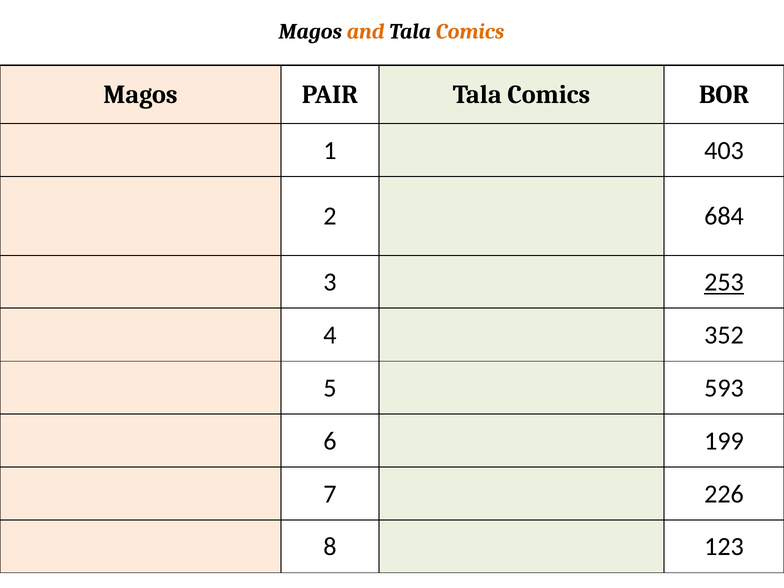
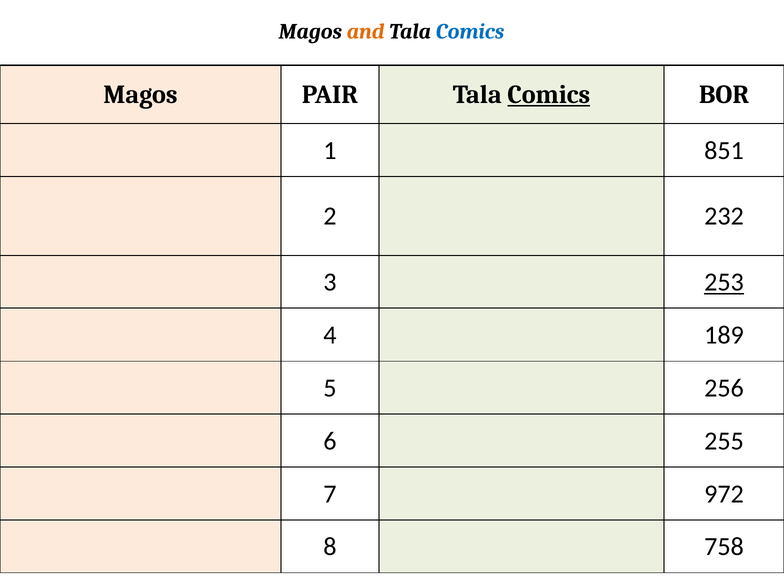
Comics at (470, 32) colour: orange -> blue
Comics at (549, 95) underline: none -> present
403: 403 -> 851
684: 684 -> 232
352: 352 -> 189
593: 593 -> 256
199: 199 -> 255
226: 226 -> 972
123: 123 -> 758
